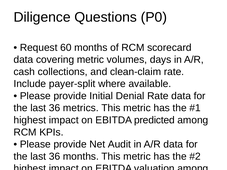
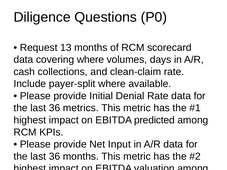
60: 60 -> 13
covering metric: metric -> where
Audit: Audit -> Input
